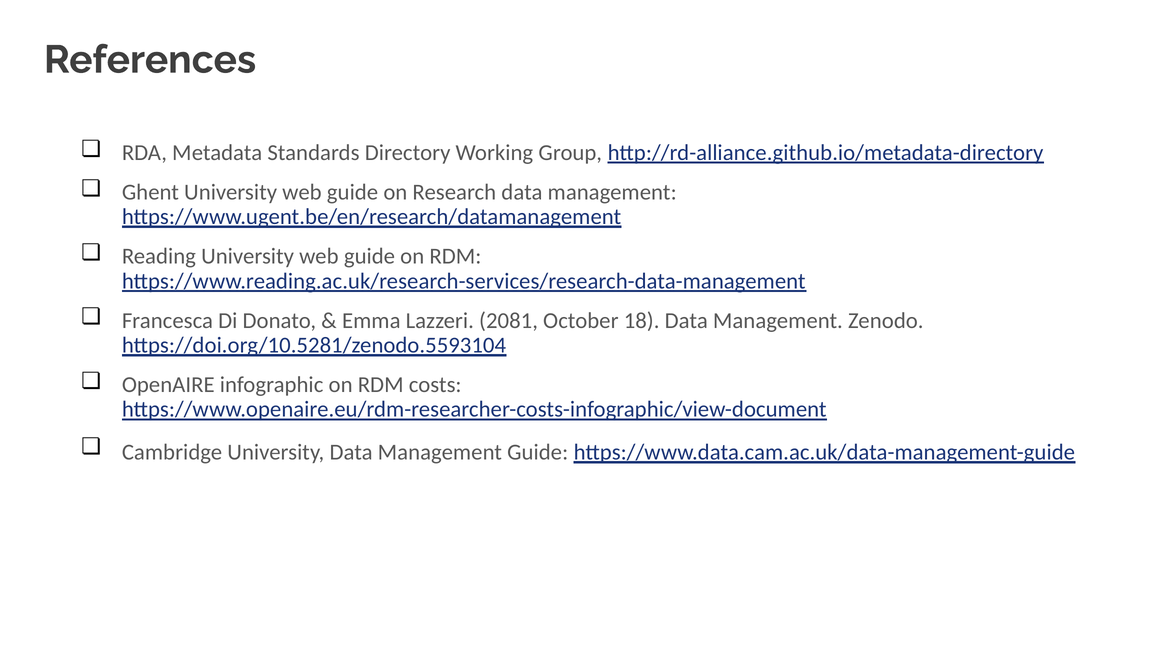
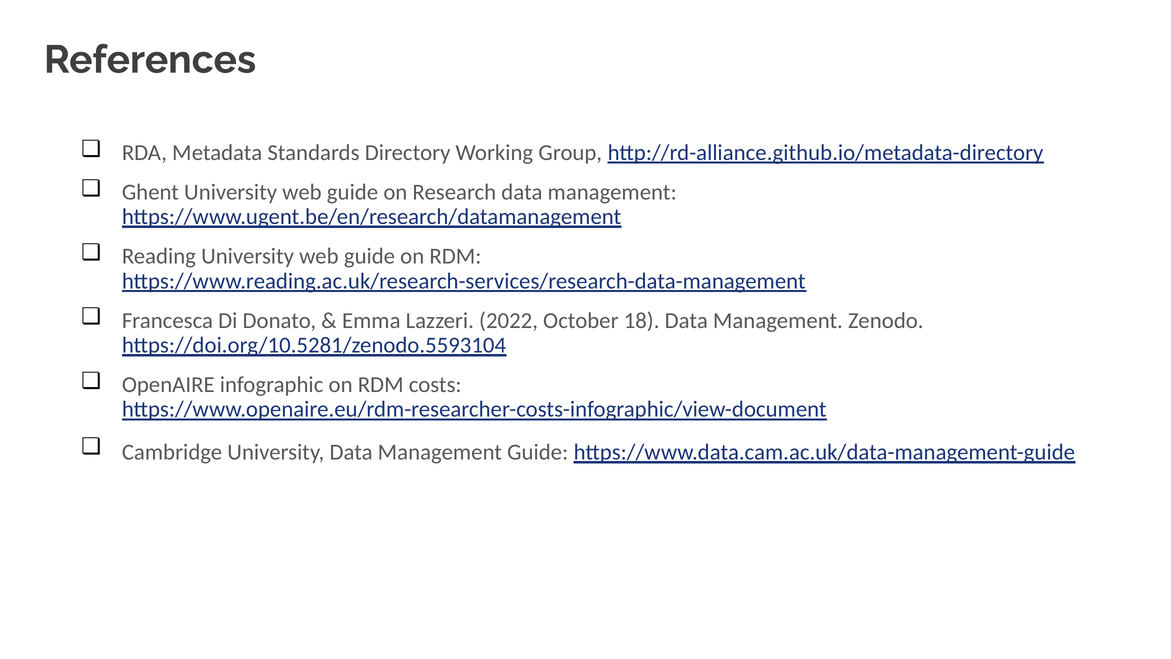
2081: 2081 -> 2022
